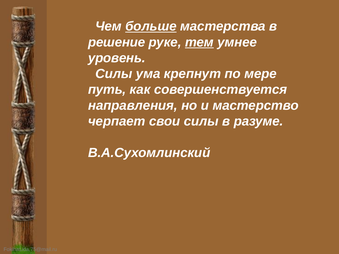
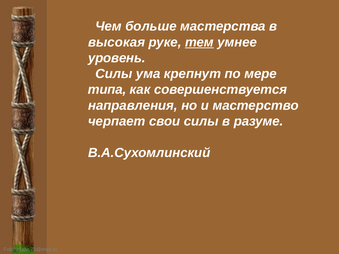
больше underline: present -> none
решение: решение -> высокая
путь: путь -> типа
